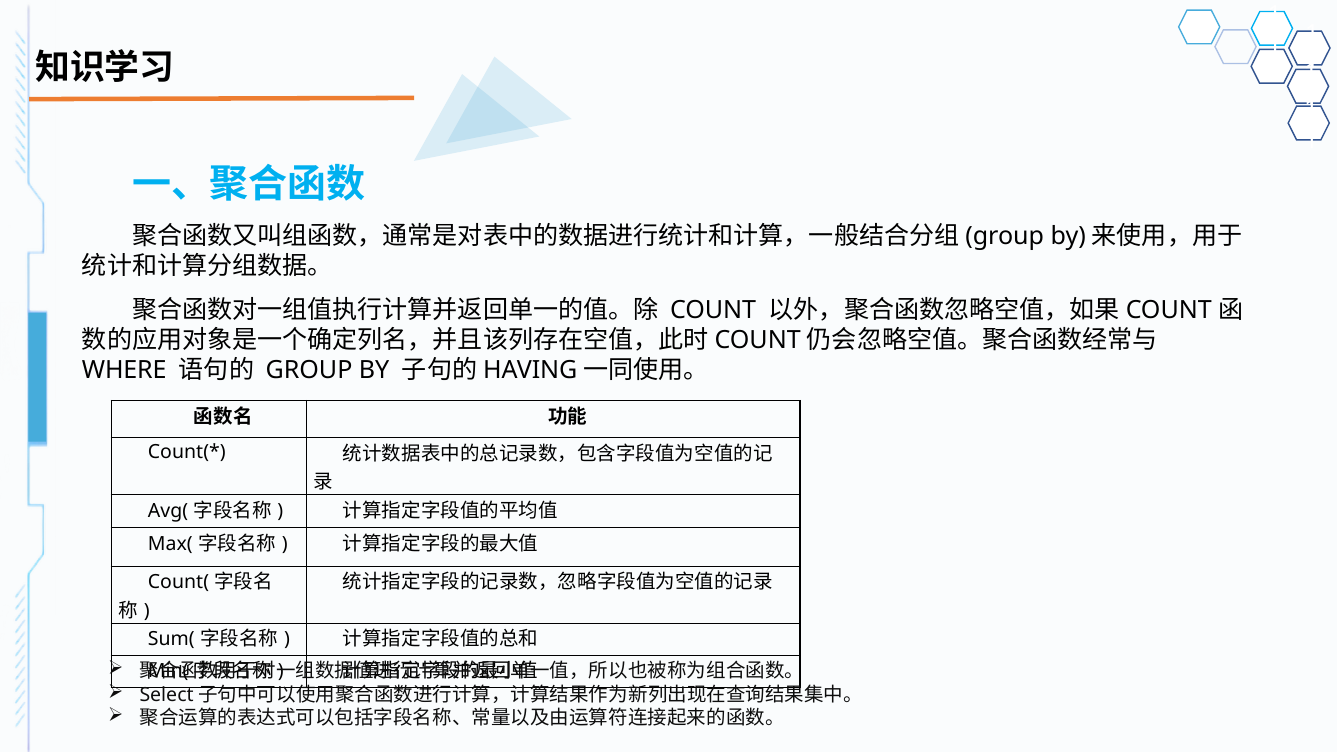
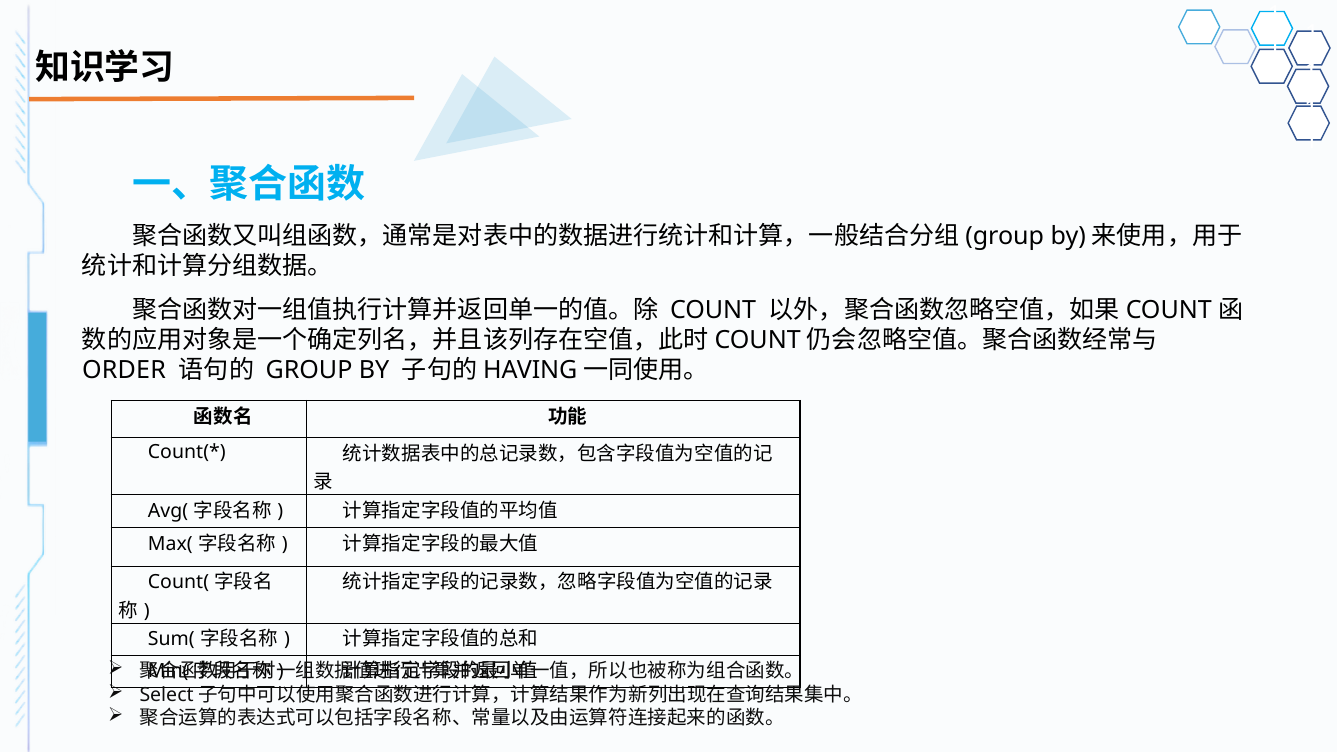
WHERE: WHERE -> ORDER
